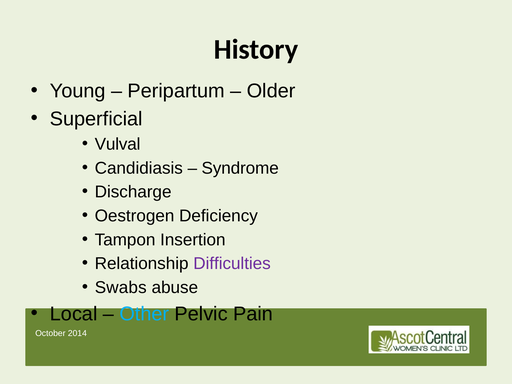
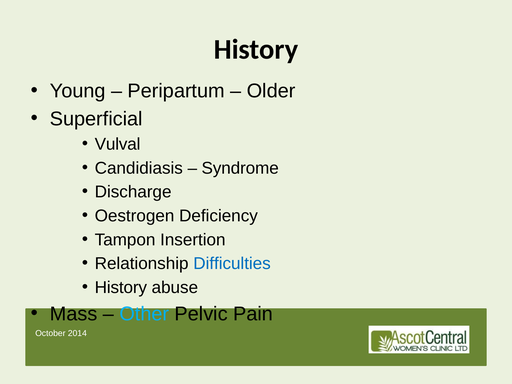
Difficulties colour: purple -> blue
Swabs at (121, 287): Swabs -> History
Local: Local -> Mass
